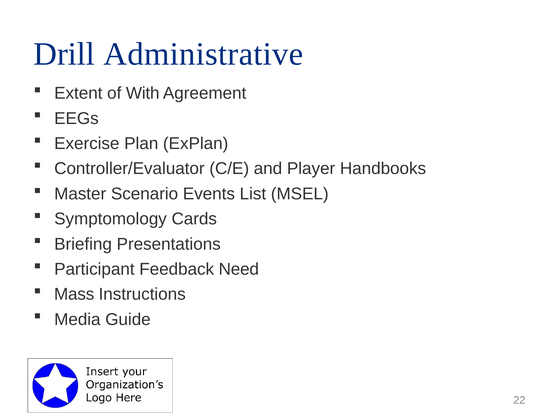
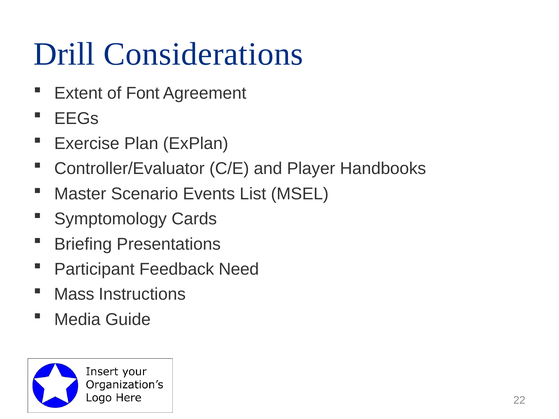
Administrative: Administrative -> Considerations
With: With -> Font
